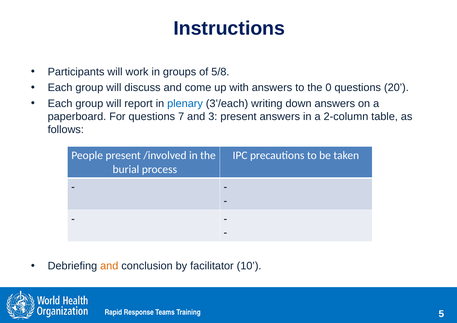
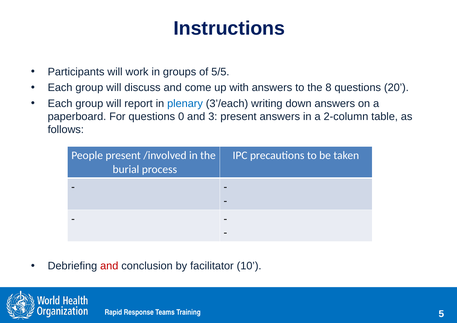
5/8: 5/8 -> 5/5
0: 0 -> 8
7: 7 -> 0
and at (109, 266) colour: orange -> red
